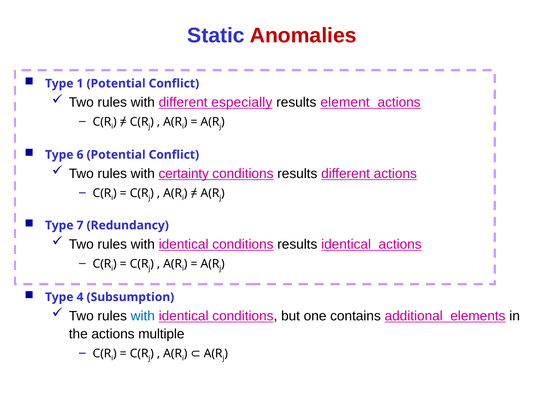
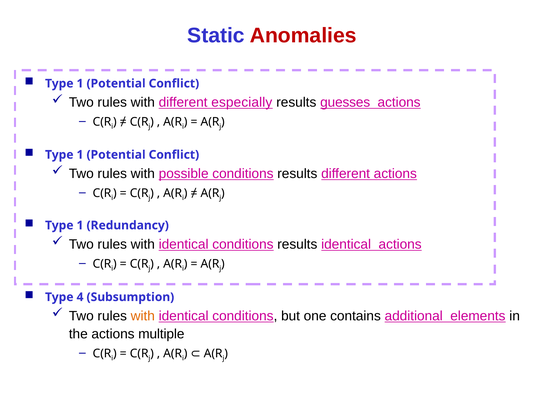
element: element -> guesses
6 at (80, 155): 6 -> 1
certainty: certainty -> possible
7 at (80, 225): 7 -> 1
with at (143, 316) colour: blue -> orange
